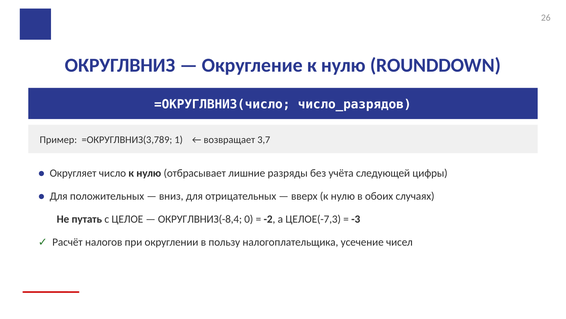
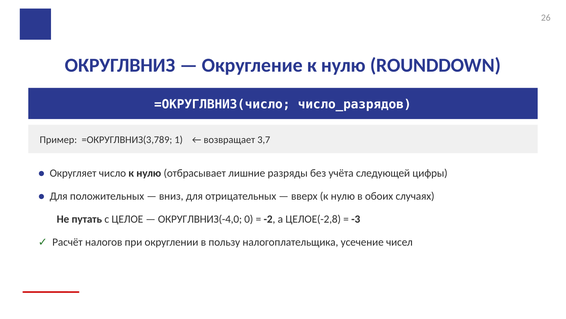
ОКРУГЛВНИЗ(-8,4: ОКРУГЛВНИЗ(-8,4 -> ОКРУГЛВНИЗ(-4,0
ЦЕЛОЕ(-7,3: ЦЕЛОЕ(-7,3 -> ЦЕЛОЕ(-2,8
